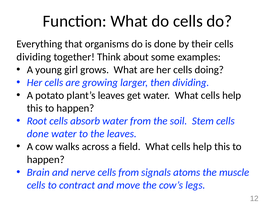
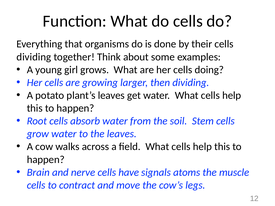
done at (38, 134): done -> grow
cells from: from -> have
